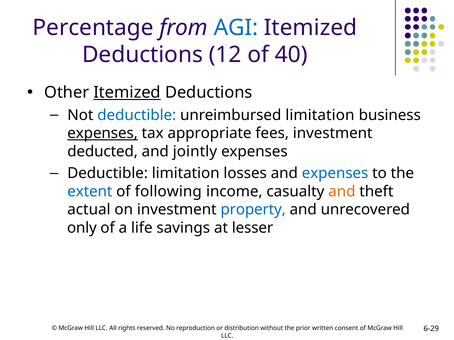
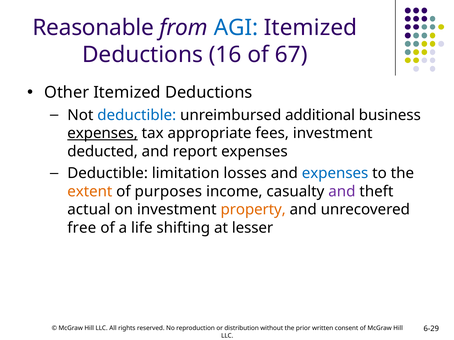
Percentage: Percentage -> Reasonable
12: 12 -> 16
40: 40 -> 67
Itemized at (127, 93) underline: present -> none
unreimbursed limitation: limitation -> additional
jointly: jointly -> report
extent colour: blue -> orange
following: following -> purposes
and at (342, 192) colour: orange -> purple
property colour: blue -> orange
only: only -> free
savings: savings -> shifting
